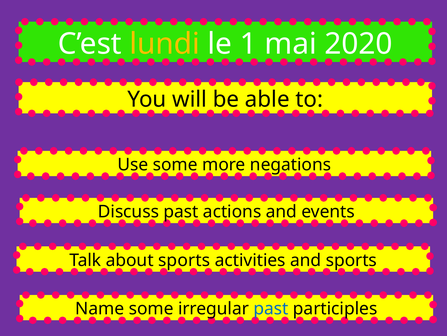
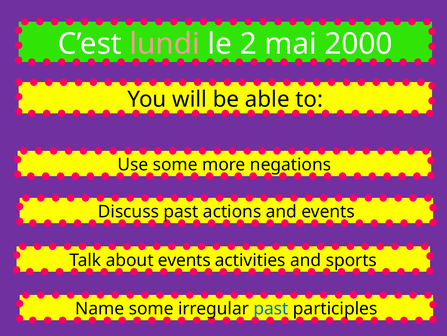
lundi colour: yellow -> pink
1: 1 -> 2
2020: 2020 -> 2000
about sports: sports -> events
